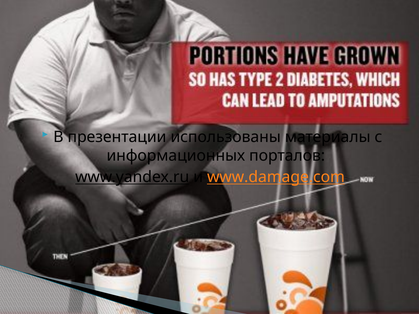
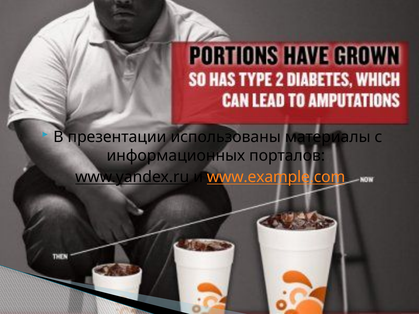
www.damage.com: www.damage.com -> www.example.com
